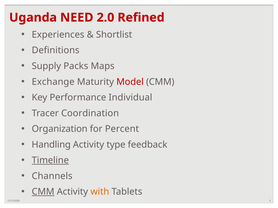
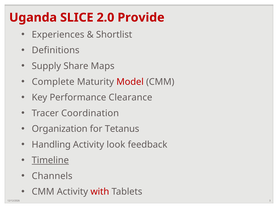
NEED: NEED -> SLICE
Refined: Refined -> Provide
Packs: Packs -> Share
Exchange: Exchange -> Complete
Individual: Individual -> Clearance
Percent: Percent -> Tetanus
type: type -> look
CMM at (43, 192) underline: present -> none
with colour: orange -> red
